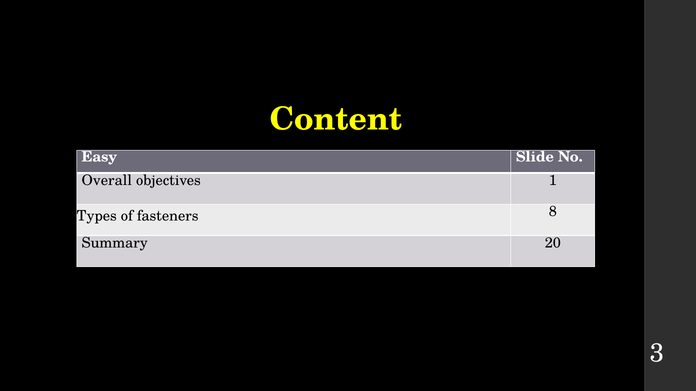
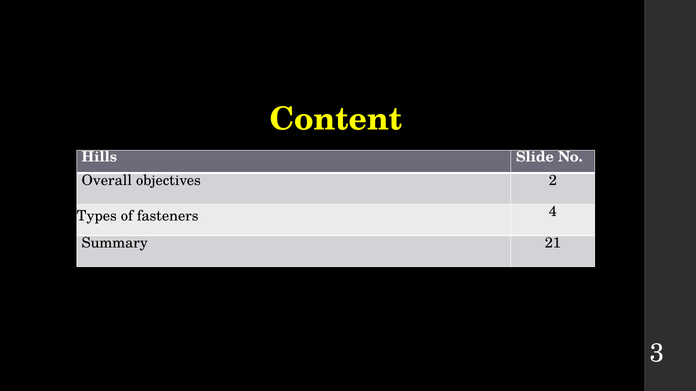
Easy: Easy -> Hills
1: 1 -> 2
8: 8 -> 4
20: 20 -> 21
